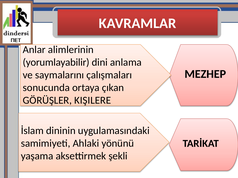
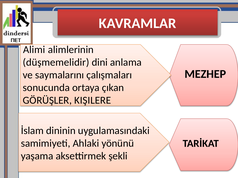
Anlar: Anlar -> Alimi
yorumlayabilir: yorumlayabilir -> düşmemelidir
